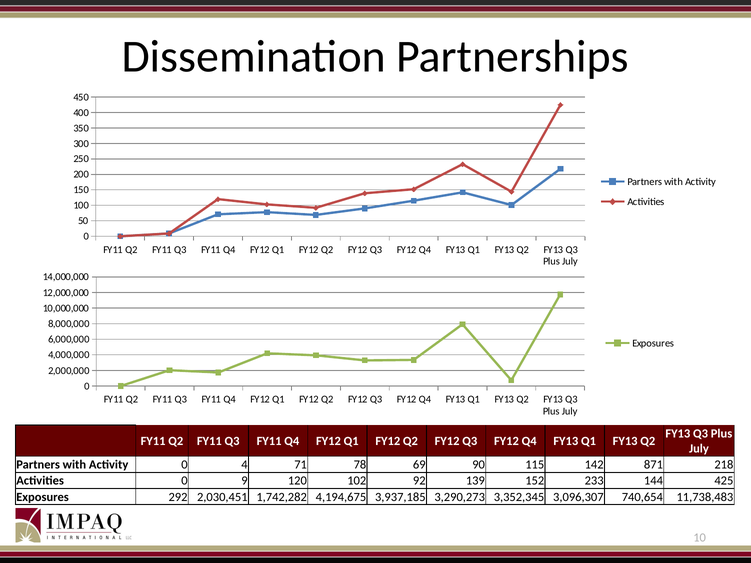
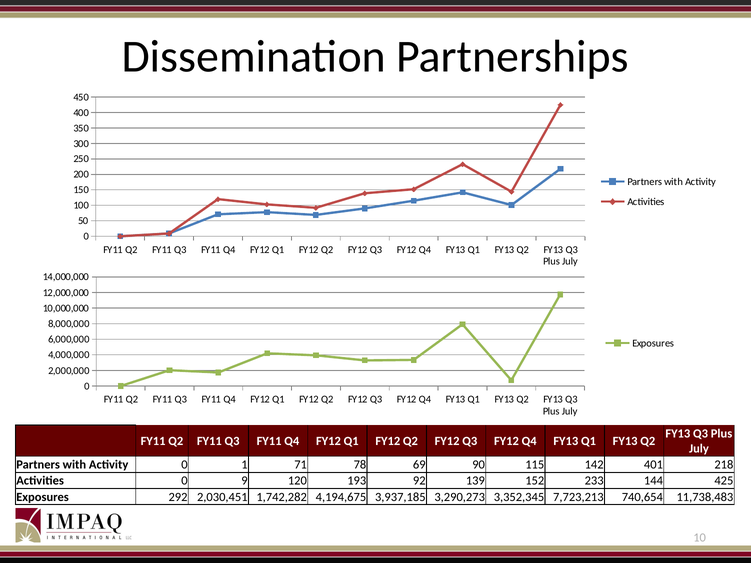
4: 4 -> 1
871: 871 -> 401
102: 102 -> 193
3,096,307: 3,096,307 -> 7,723,213
